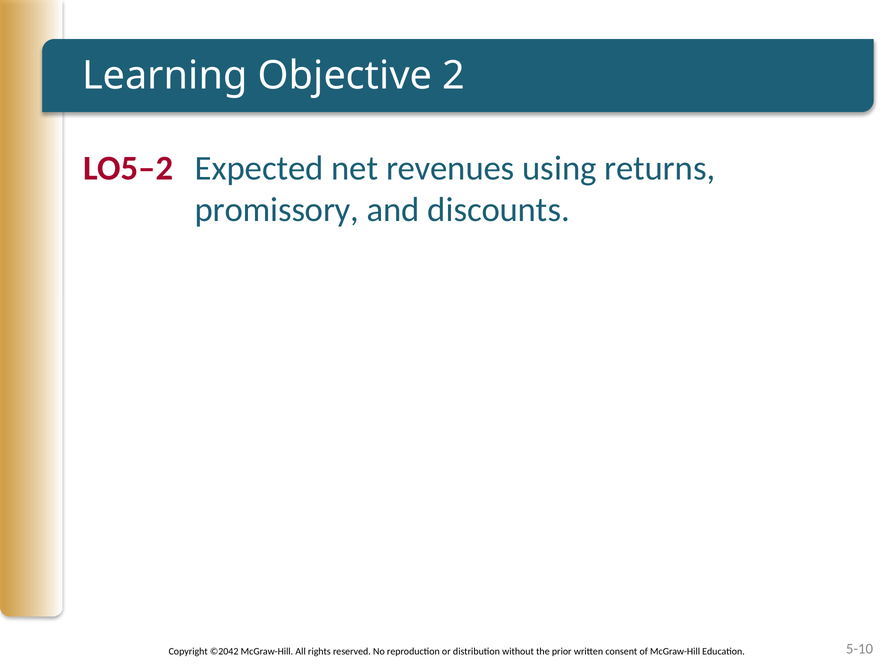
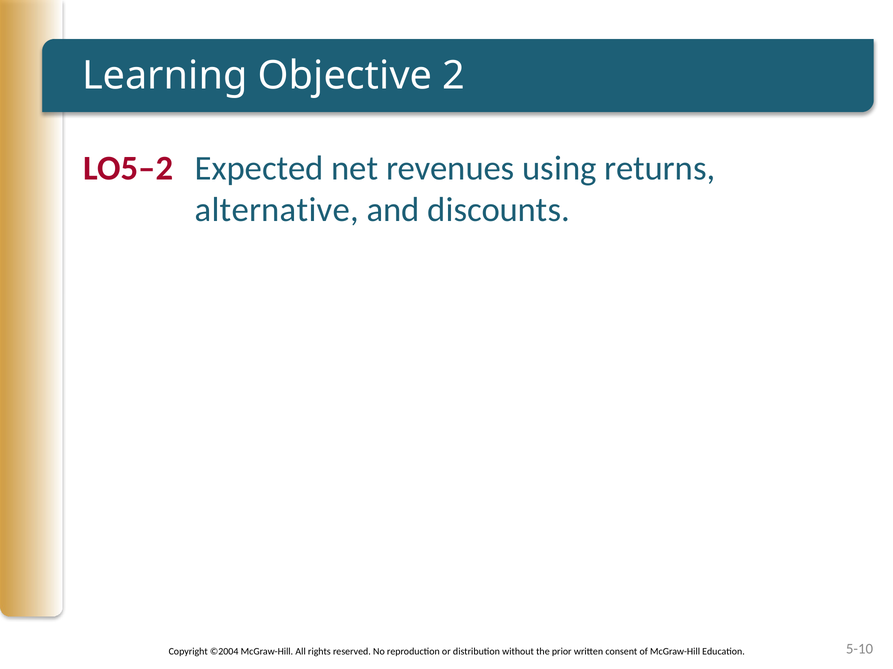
promissory: promissory -> alternative
©2042: ©2042 -> ©2004
